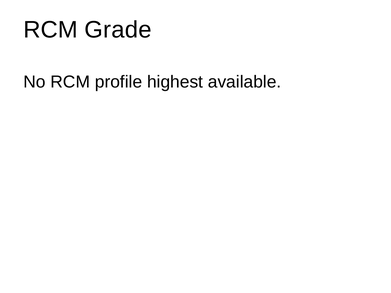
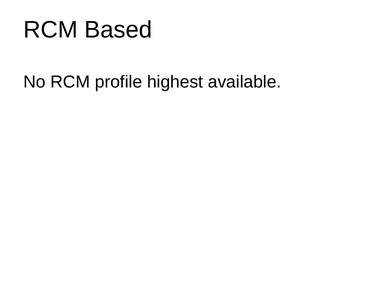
Grade: Grade -> Based
